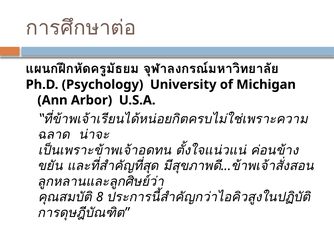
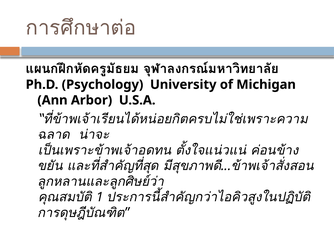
8: 8 -> 1
